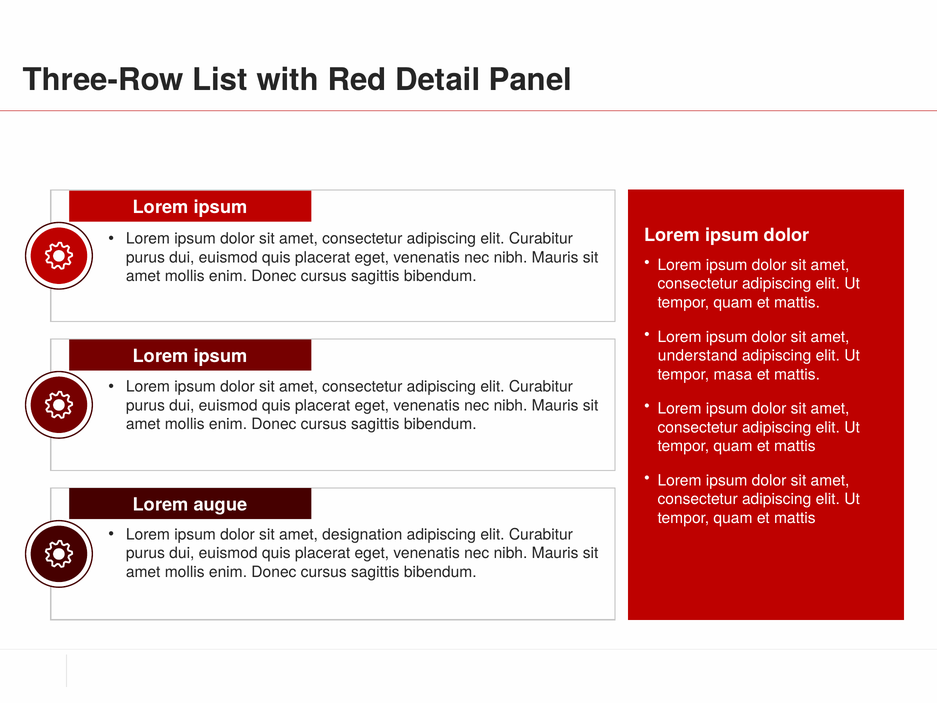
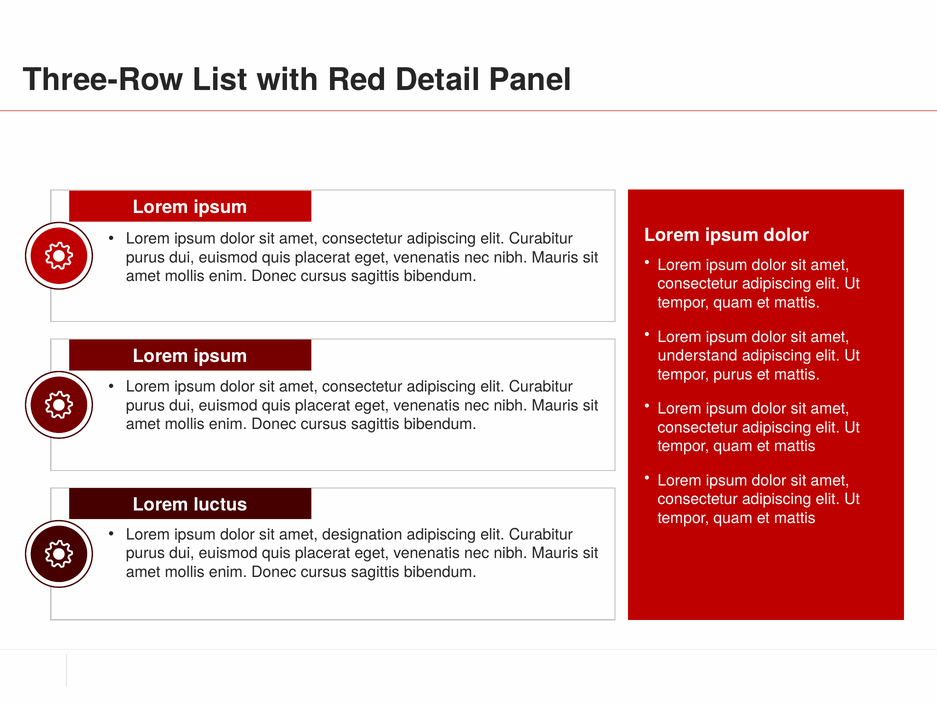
tempor masa: masa -> purus
augue: augue -> luctus
